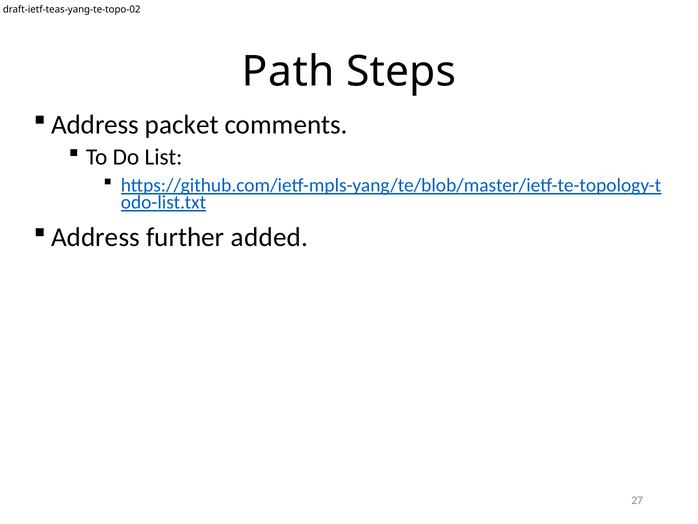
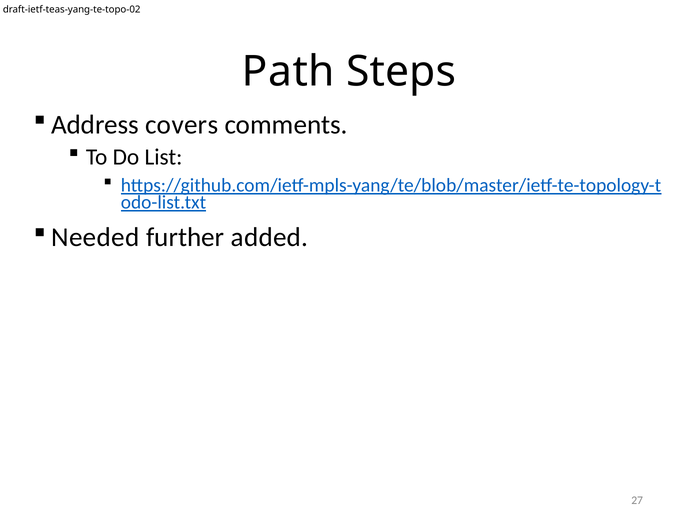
packet: packet -> covers
Address at (95, 237): Address -> Needed
